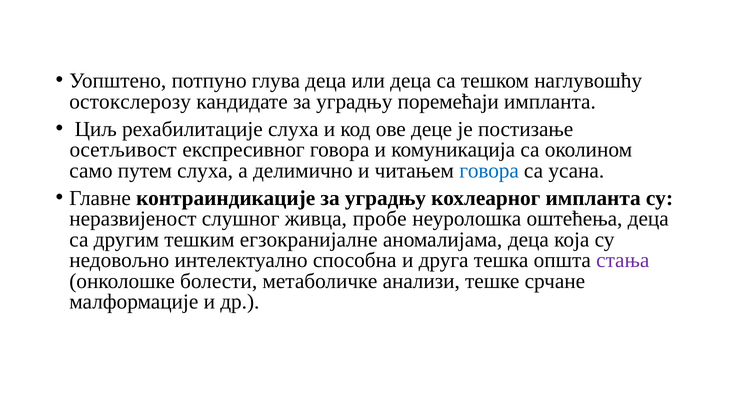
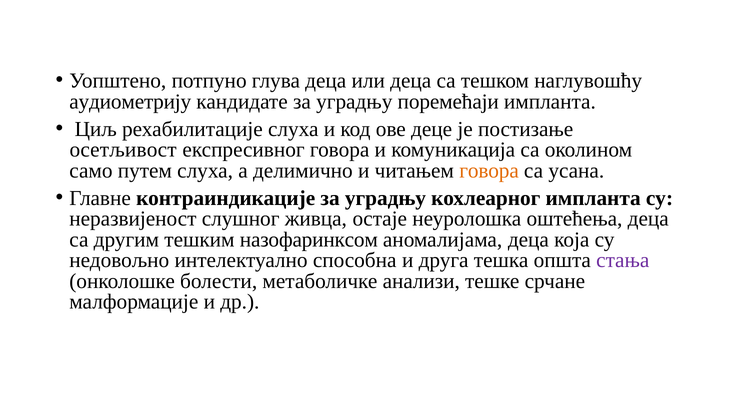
остокслерозу: остокслерозу -> аудиометрију
говора at (489, 170) colour: blue -> orange
пробе: пробе -> остаје
егзокранијалне: егзокранијалне -> назофаринксом
